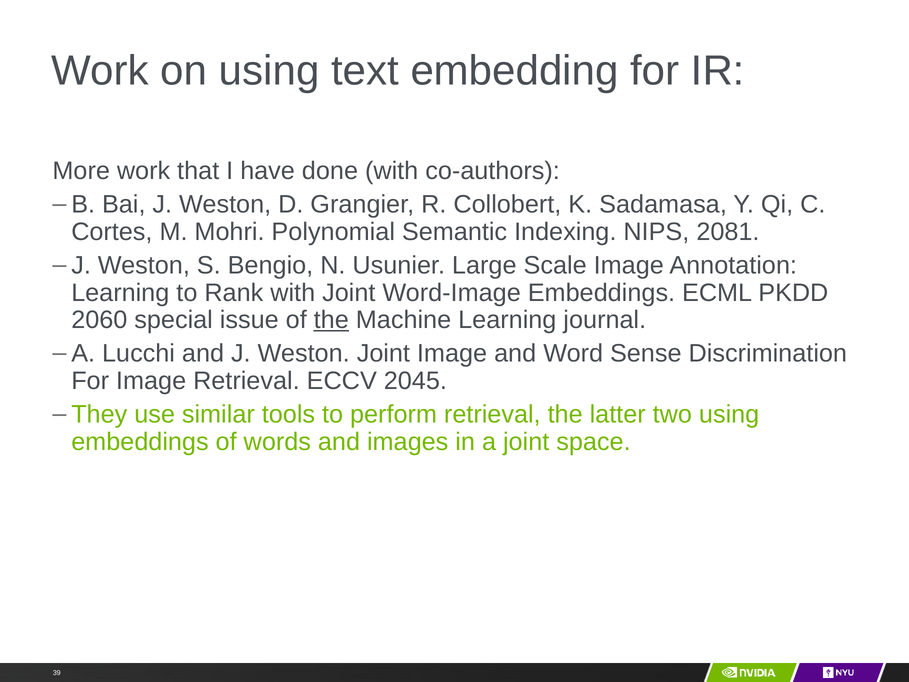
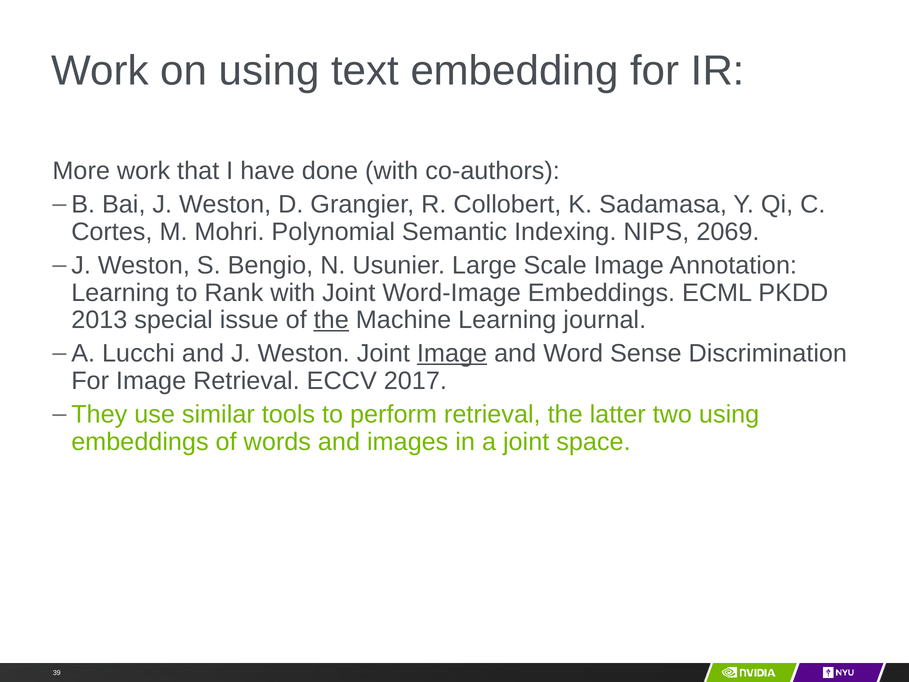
2081: 2081 -> 2069
2060: 2060 -> 2013
Image at (452, 353) underline: none -> present
2045: 2045 -> 2017
